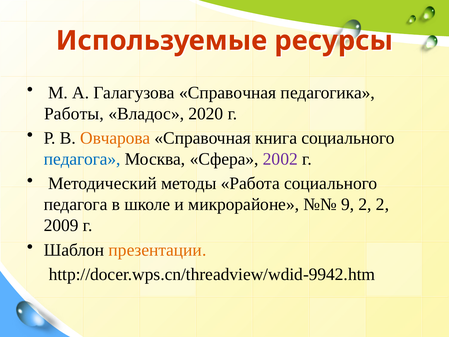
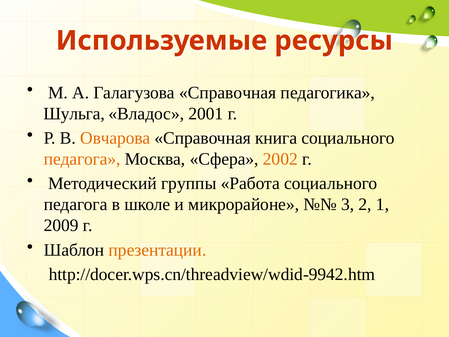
Работы: Работы -> Шульга
2020: 2020 -> 2001
педагога at (82, 159) colour: blue -> orange
2002 colour: purple -> orange
методы: методы -> группы
9: 9 -> 3
2 2: 2 -> 1
